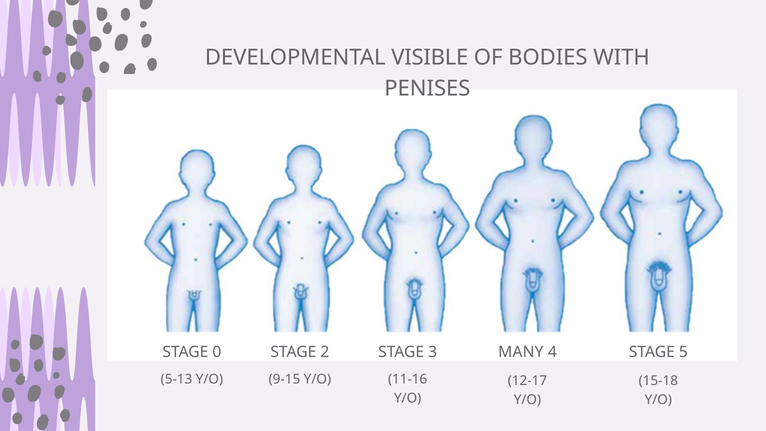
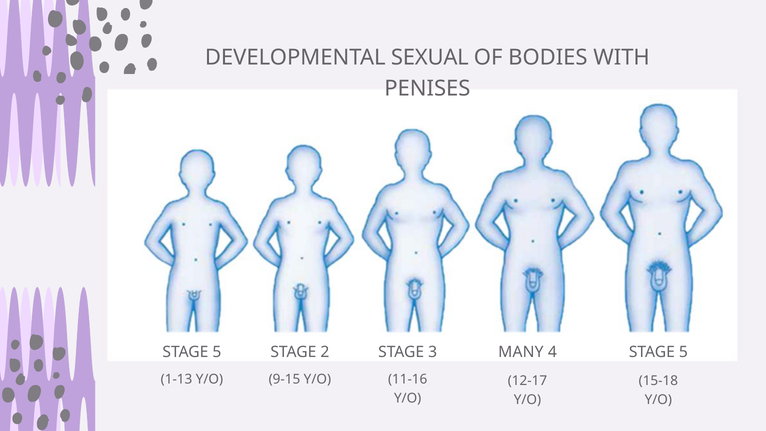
VISIBLE: VISIBLE -> SEXUAL
0 at (217, 352): 0 -> 5
5-13: 5-13 -> 1-13
